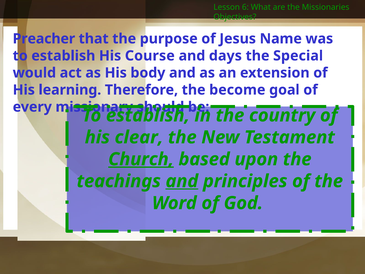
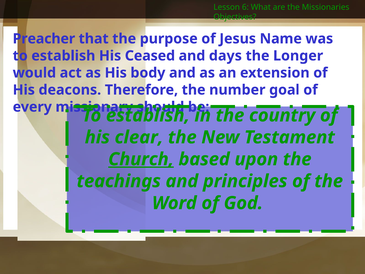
Course: Course -> Ceased
Special: Special -> Longer
learning: learning -> deacons
become: become -> number
and at (182, 181) underline: present -> none
